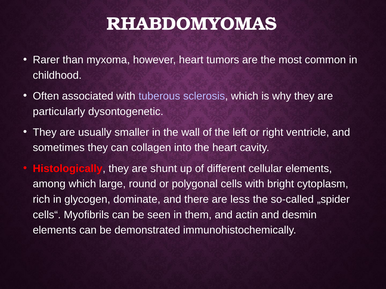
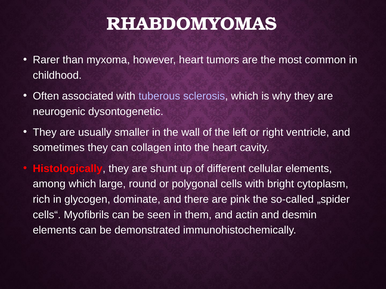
particularly: particularly -> neurogenic
less: less -> pink
